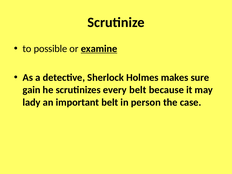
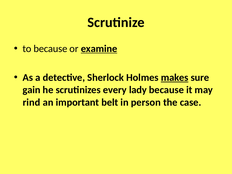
to possible: possible -> because
makes underline: none -> present
every belt: belt -> lady
lady: lady -> rind
